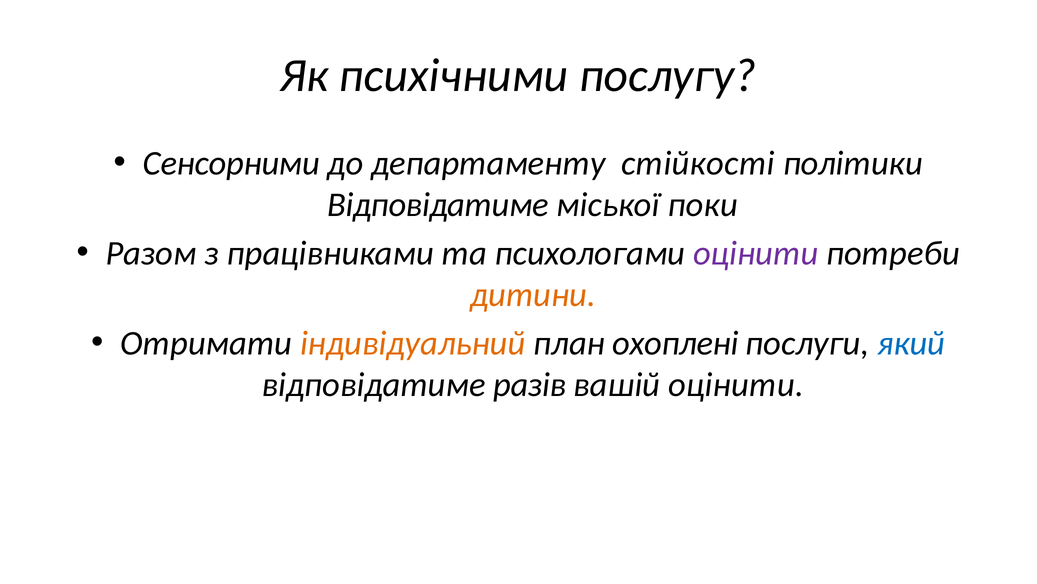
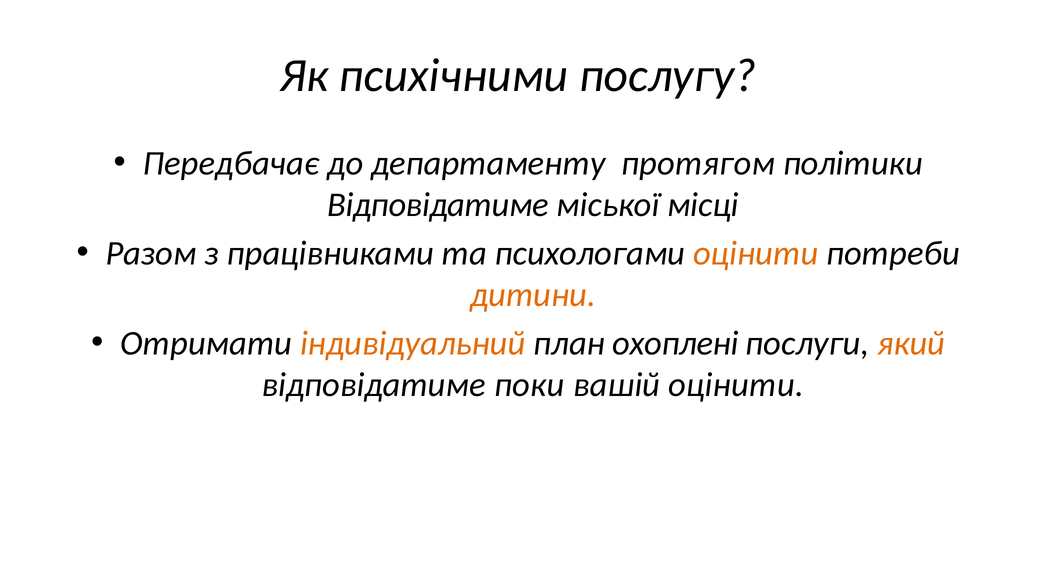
Сенсорними: Сенсорними -> Передбачає
стійкості: стійкості -> протягом
поки: поки -> місці
оцінити at (756, 253) colour: purple -> orange
який colour: blue -> orange
разів: разів -> поки
